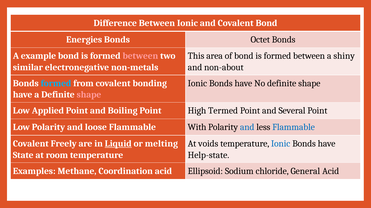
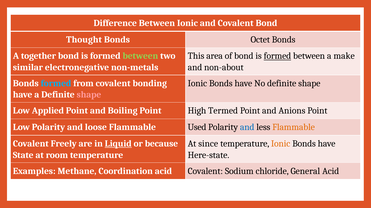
Energies: Energies -> Thought
example: example -> together
between at (140, 56) colour: pink -> light green
formed at (277, 56) underline: none -> present
shiny: shiny -> make
Several: Several -> Anions
With: With -> Used
Flammable at (294, 128) colour: blue -> orange
melting: melting -> because
voids: voids -> since
Ionic at (281, 144) colour: blue -> orange
Help-state: Help-state -> Here-state
acid Ellipsoid: Ellipsoid -> Covalent
